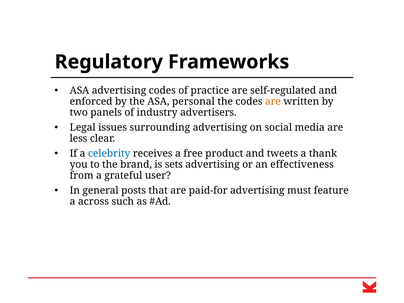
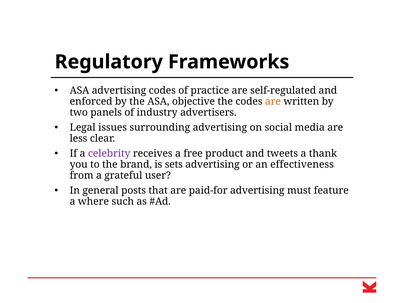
personal: personal -> objective
celebrity colour: blue -> purple
across: across -> where
